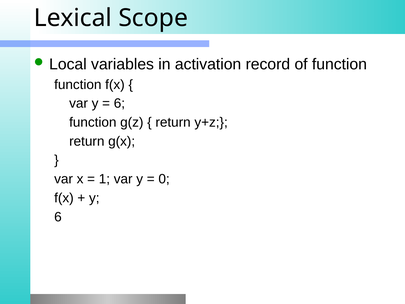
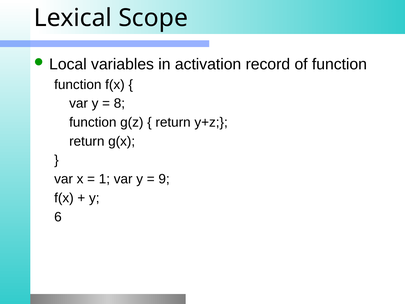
6 at (119, 103): 6 -> 8
0: 0 -> 9
